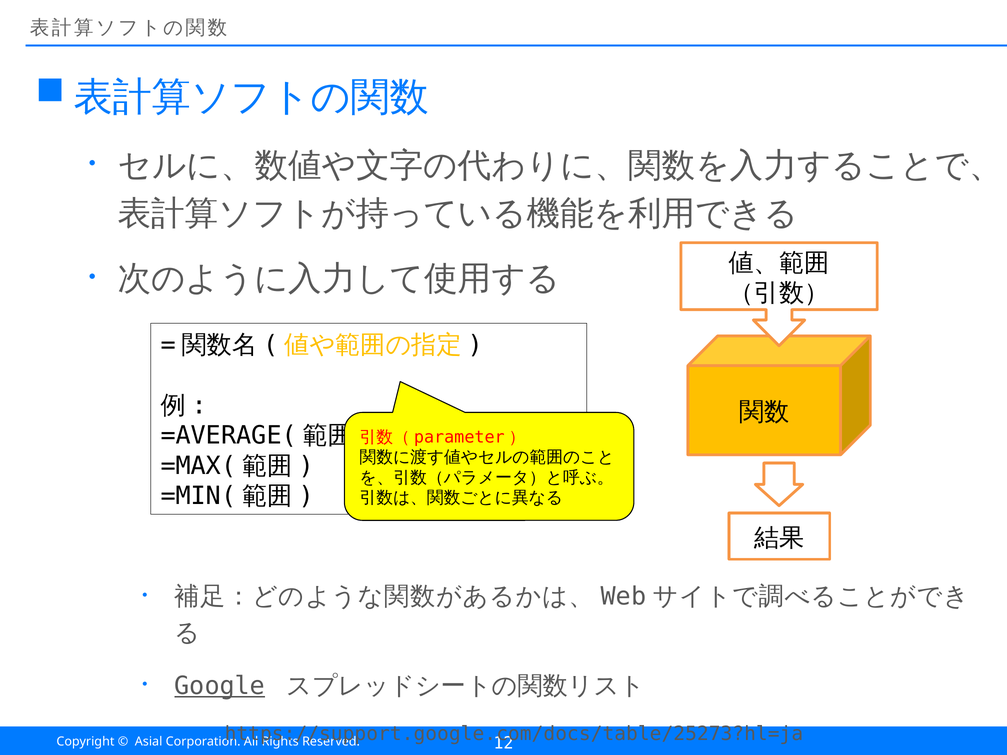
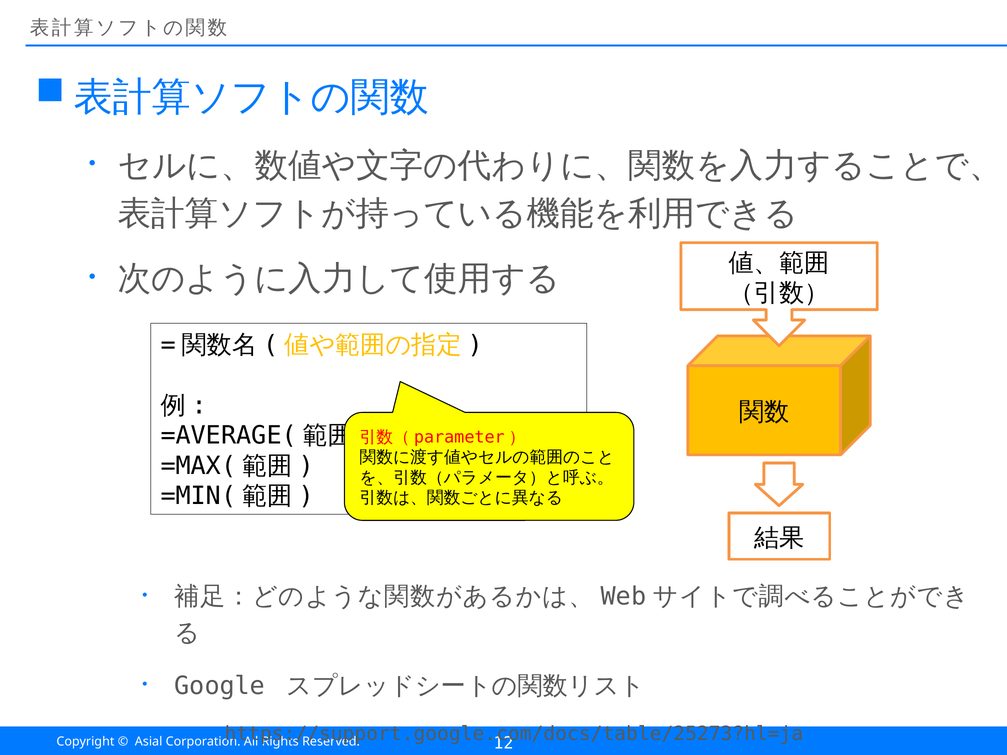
Google underline: present -> none
